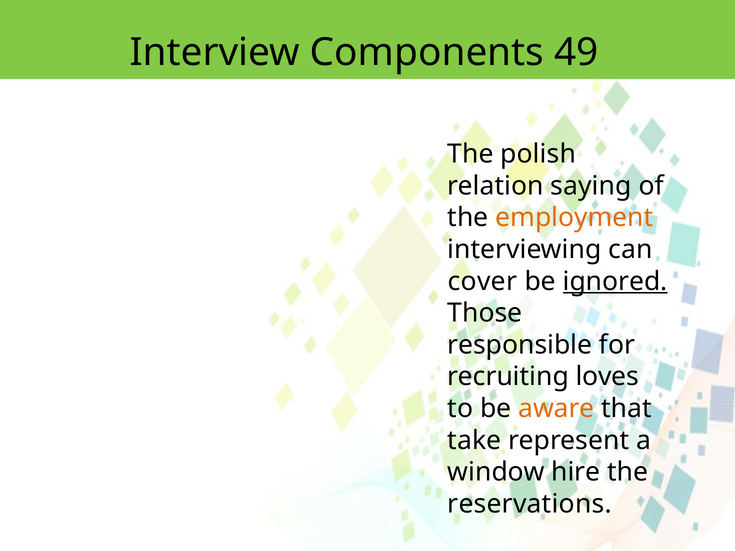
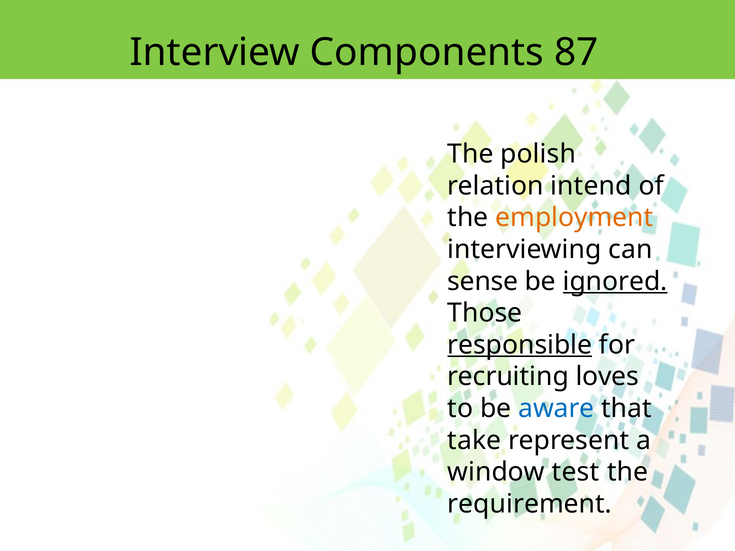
49: 49 -> 87
saying: saying -> intend
cover: cover -> sense
responsible underline: none -> present
aware colour: orange -> blue
hire: hire -> test
reservations: reservations -> requirement
